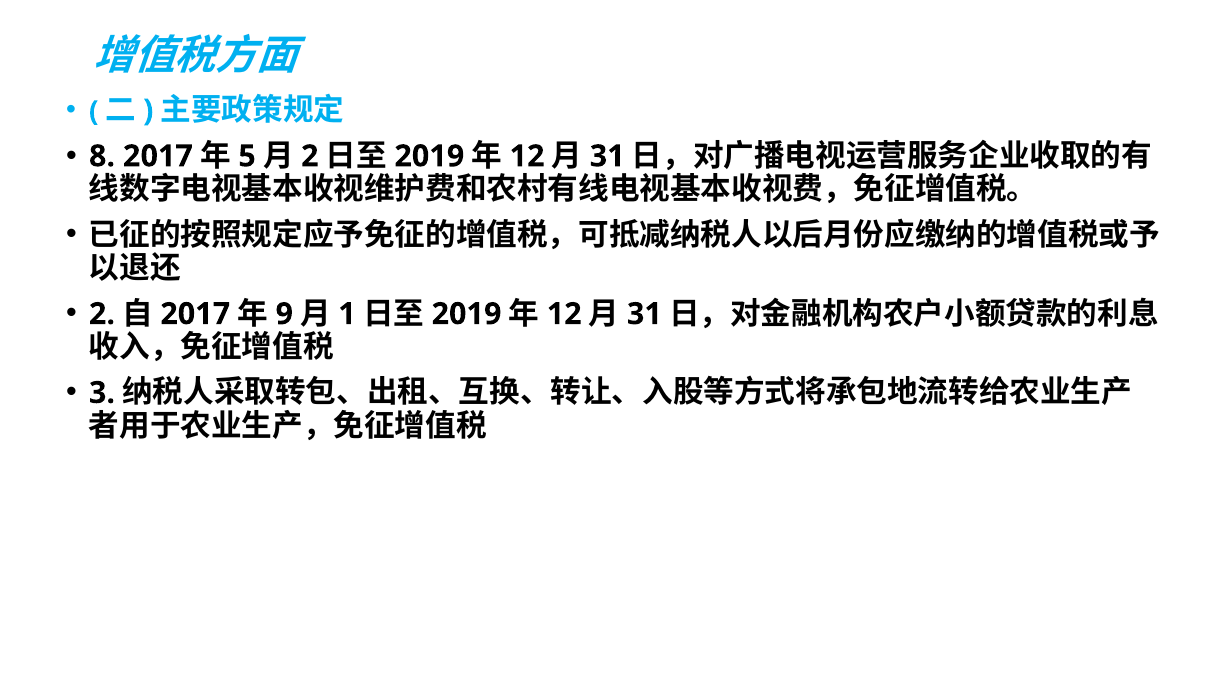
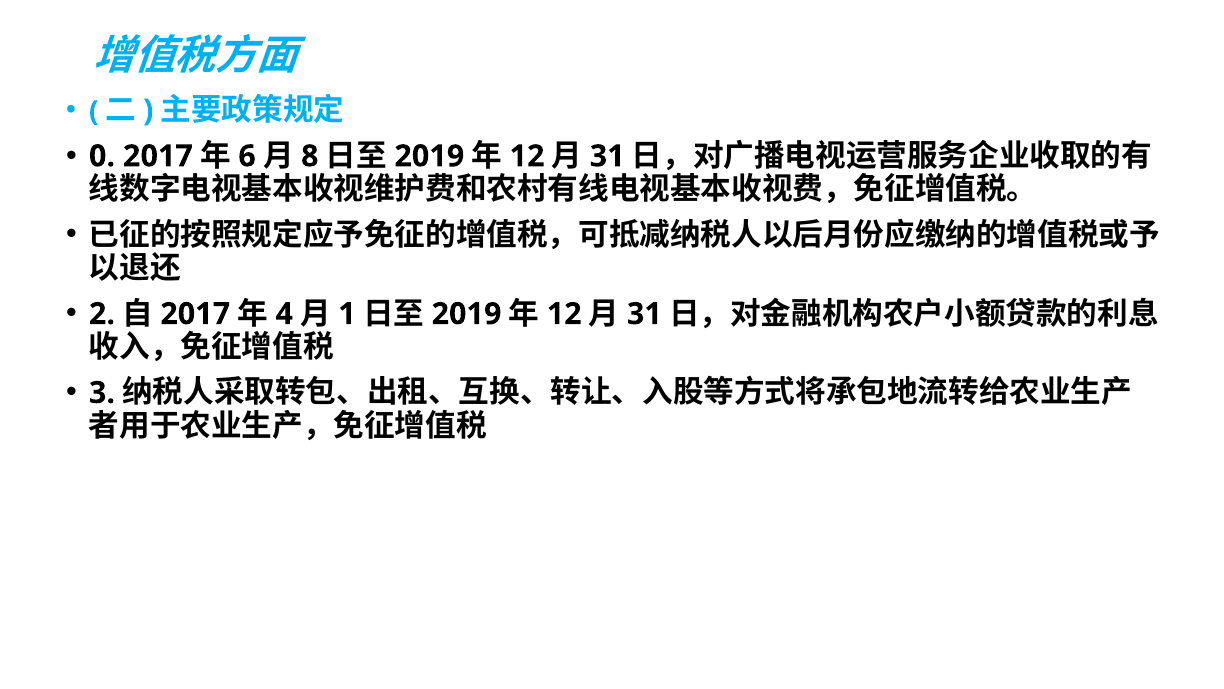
8: 8 -> 0
5: 5 -> 6
2 at (310, 156): 2 -> 8
9: 9 -> 4
